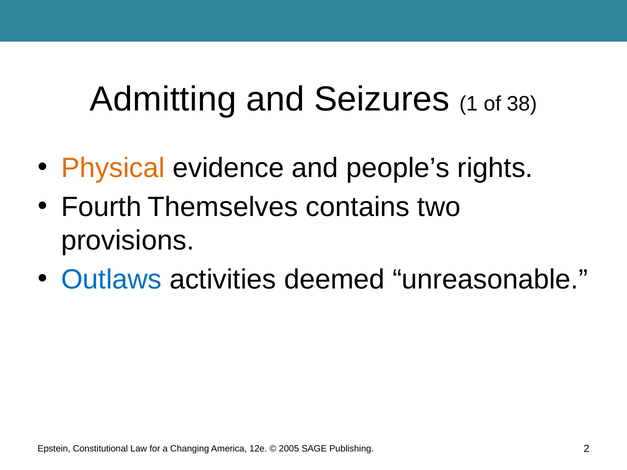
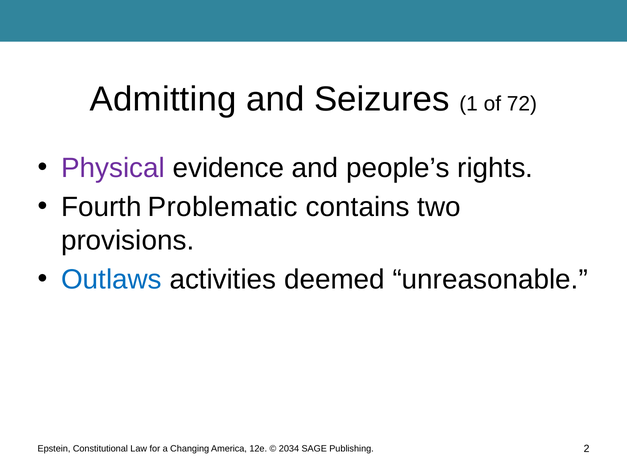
38: 38 -> 72
Physical colour: orange -> purple
Themselves: Themselves -> Problematic
2005: 2005 -> 2034
